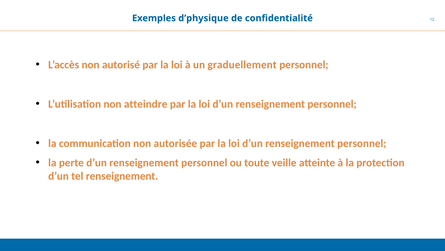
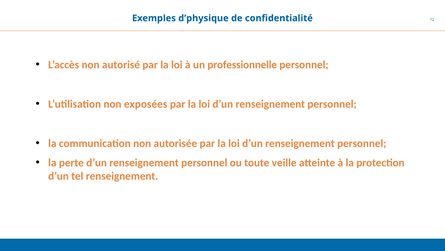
graduellement: graduellement -> professionnelle
atteindre: atteindre -> exposées
